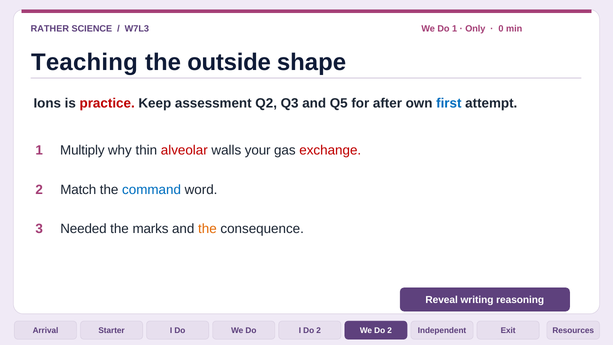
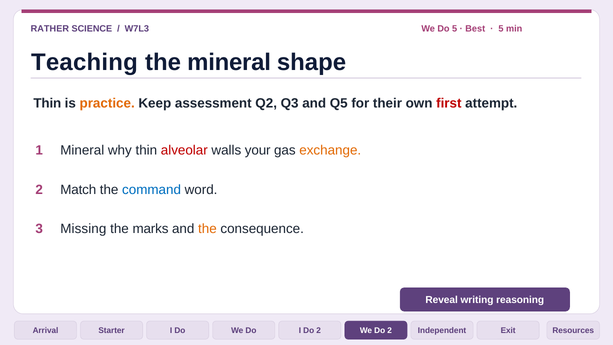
Do 1: 1 -> 5
Only: Only -> Best
0 at (501, 29): 0 -> 5
the outside: outside -> mineral
Ions at (47, 103): Ions -> Thin
practice colour: red -> orange
after: after -> their
first colour: blue -> red
1 Multiply: Multiply -> Mineral
exchange colour: red -> orange
Needed: Needed -> Missing
